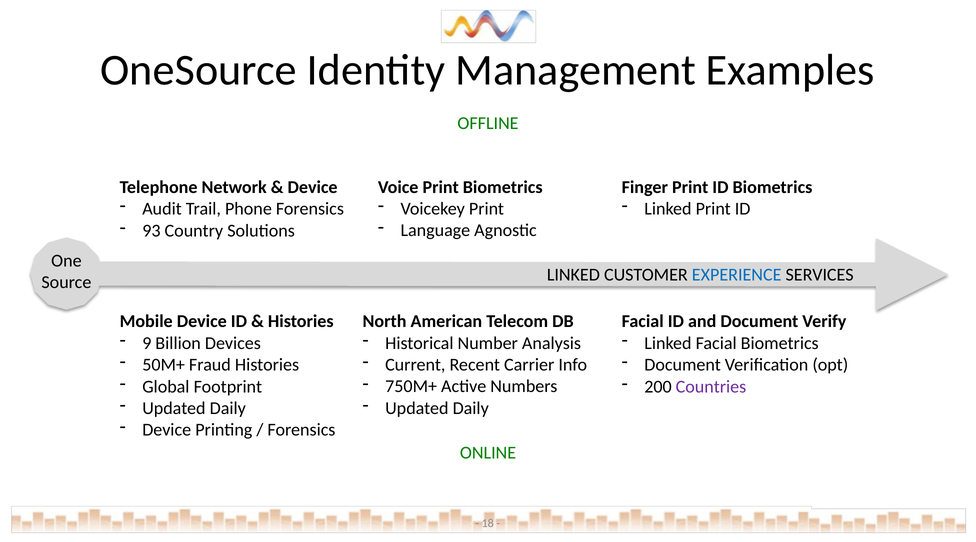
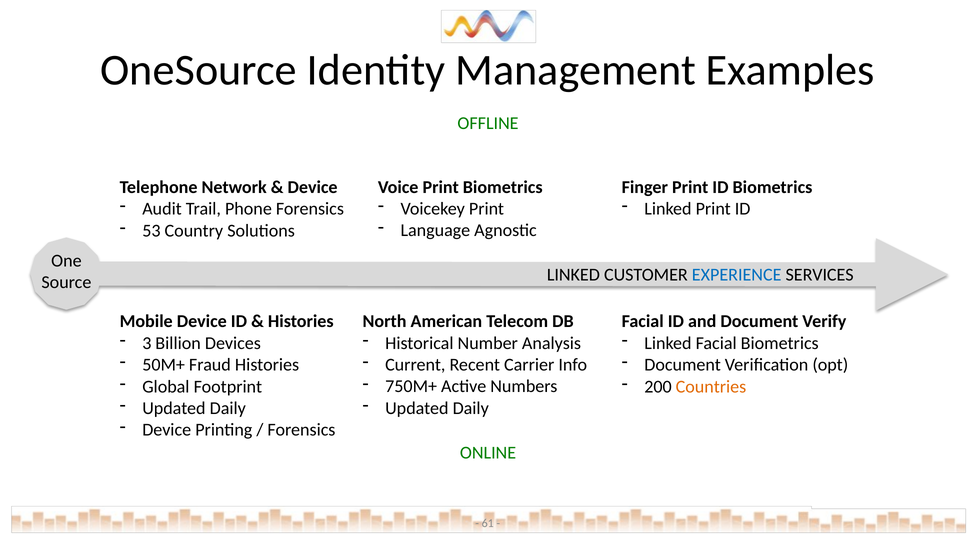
93: 93 -> 53
9: 9 -> 3
Countries colour: purple -> orange
18: 18 -> 61
